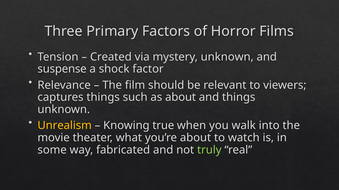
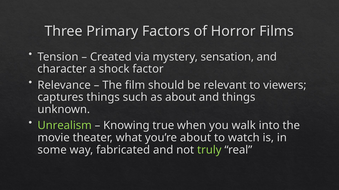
mystery unknown: unknown -> sensation
suspense: suspense -> character
Unrealism colour: yellow -> light green
